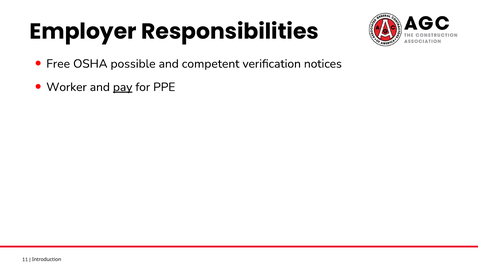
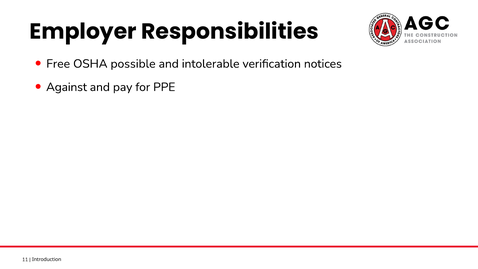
competent: competent -> intolerable
Worker: Worker -> Against
pay underline: present -> none
